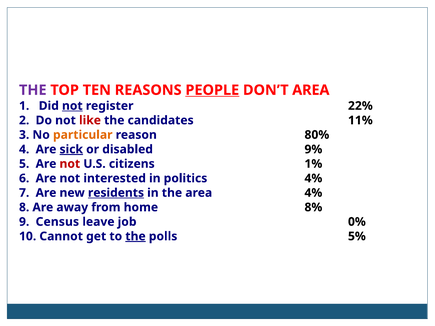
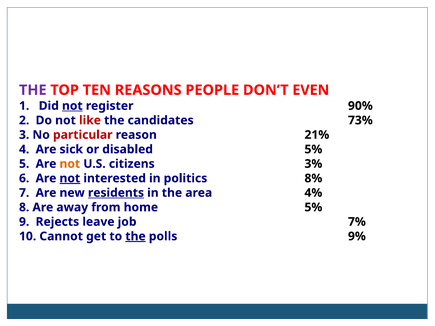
PEOPLE underline: present -> none
DON’T AREA: AREA -> EVEN
22%: 22% -> 90%
11%: 11% -> 73%
particular colour: orange -> red
80%: 80% -> 21%
sick underline: present -> none
disabled 9%: 9% -> 5%
not at (70, 164) colour: red -> orange
1%: 1% -> 3%
not at (70, 178) underline: none -> present
politics 4%: 4% -> 8%
home 8%: 8% -> 5%
Census: Census -> Rejects
0%: 0% -> 7%
5%: 5% -> 9%
